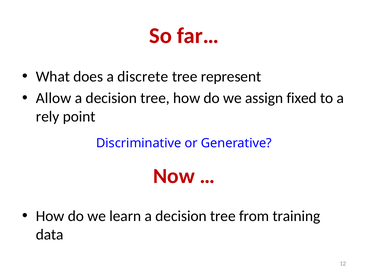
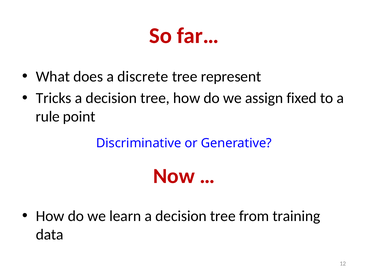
Allow: Allow -> Tricks
rely: rely -> rule
